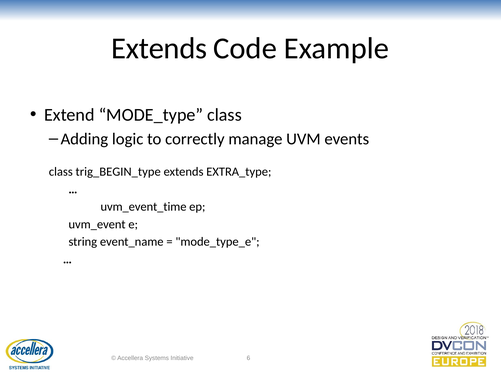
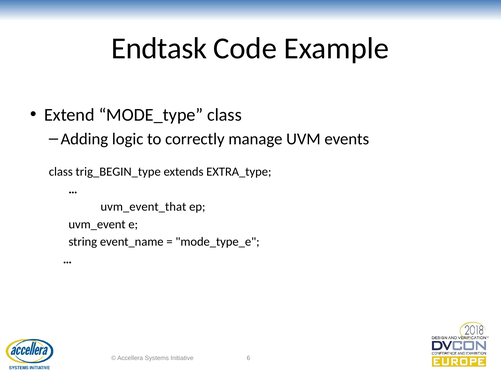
Extends at (159, 48): Extends -> Endtask
uvm_event_time: uvm_event_time -> uvm_event_that
